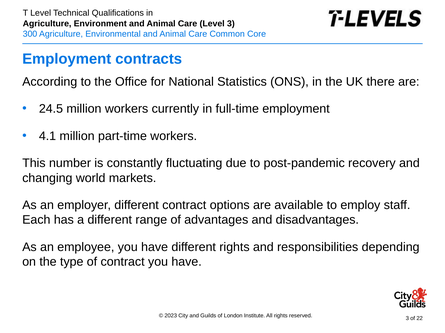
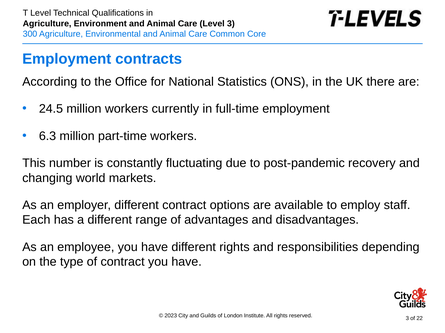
4.1: 4.1 -> 6.3
